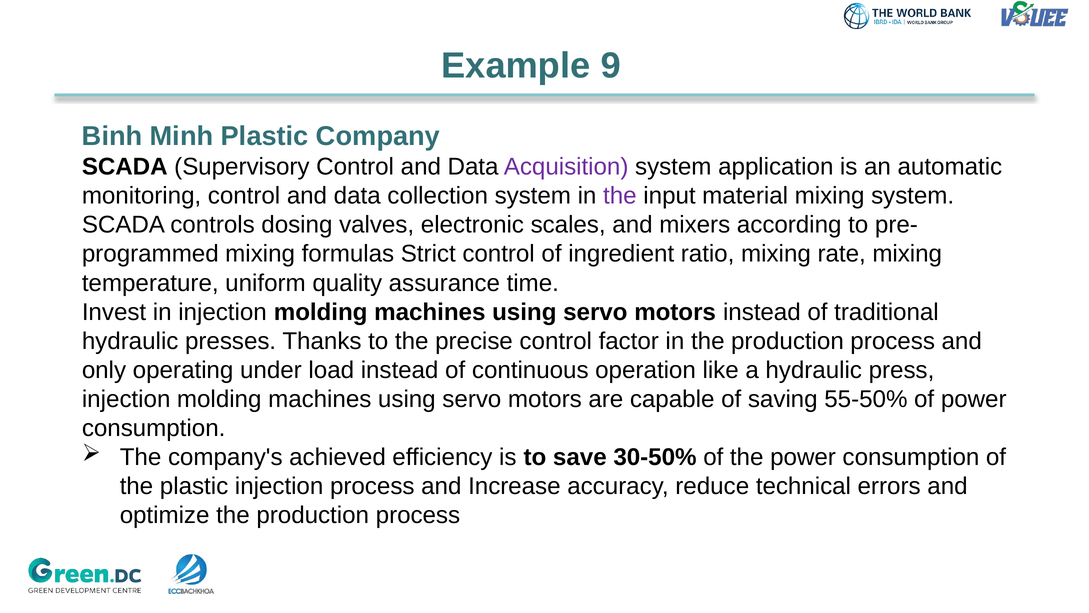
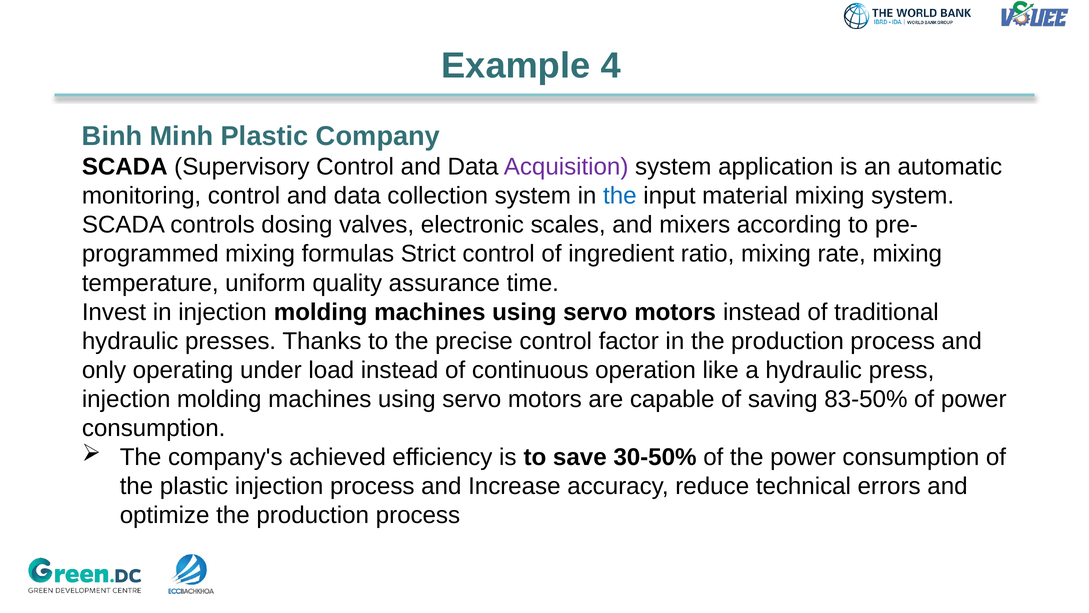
9: 9 -> 4
the at (620, 196) colour: purple -> blue
55-50%: 55-50% -> 83-50%
